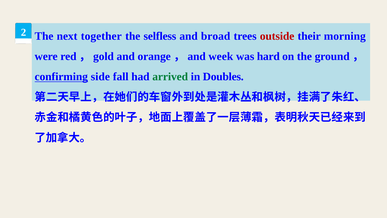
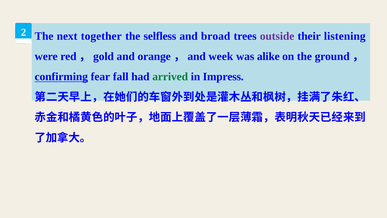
outside colour: red -> purple
morning: morning -> listening
hard: hard -> alike
side: side -> fear
Doubles: Doubles -> Impress
